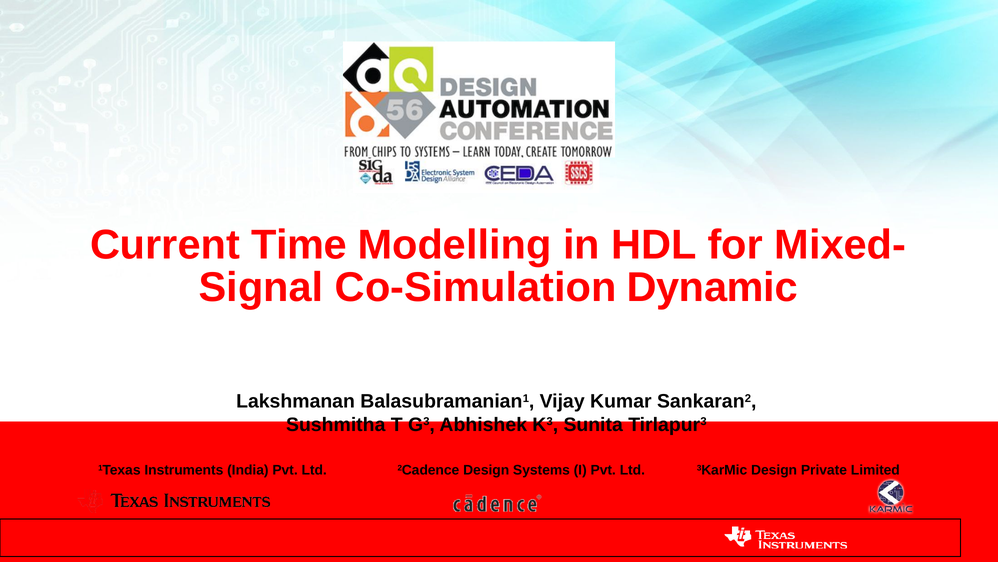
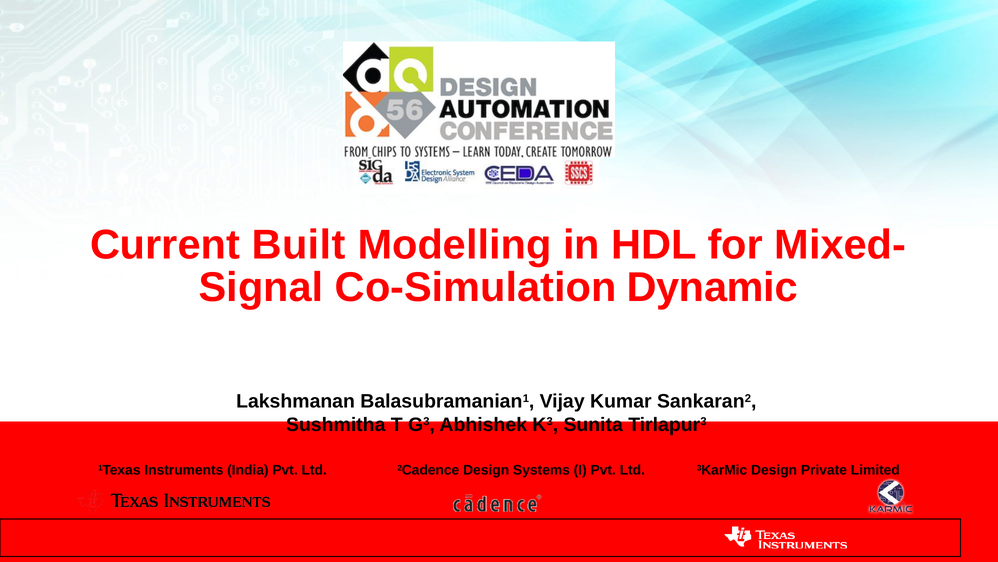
Time: Time -> Built
